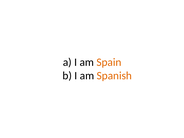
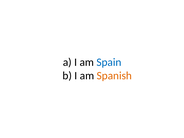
Spain colour: orange -> blue
